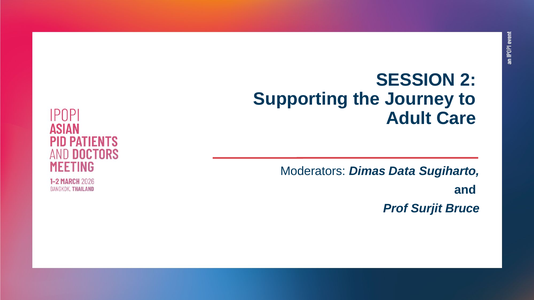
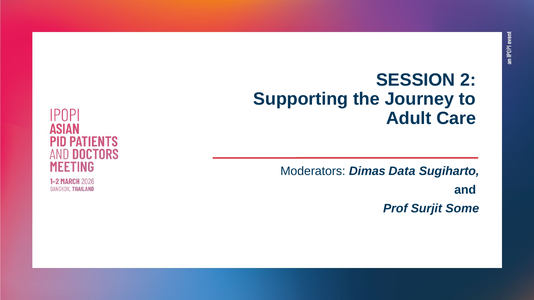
Bruce: Bruce -> Some
